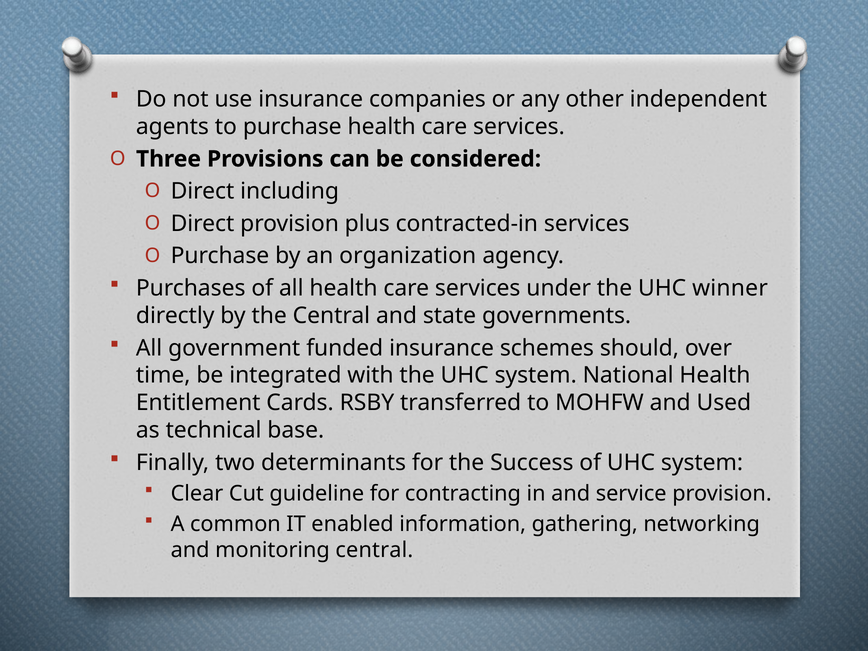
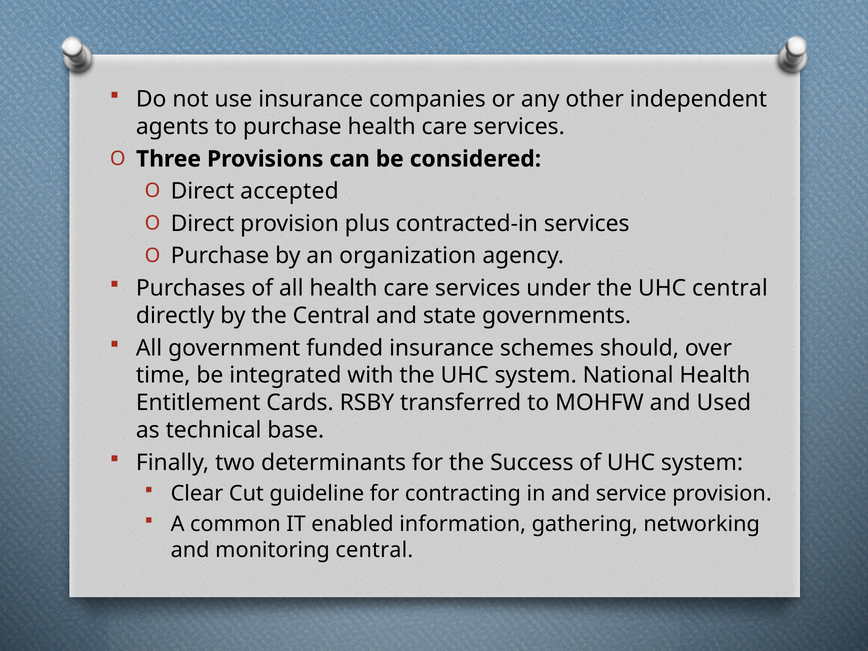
including: including -> accepted
UHC winner: winner -> central
